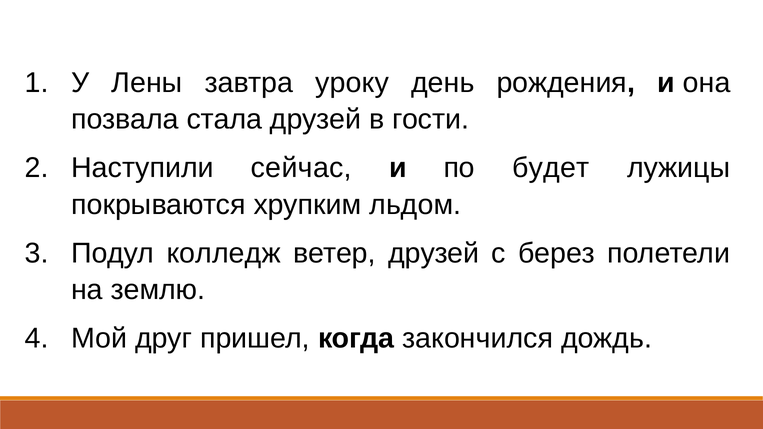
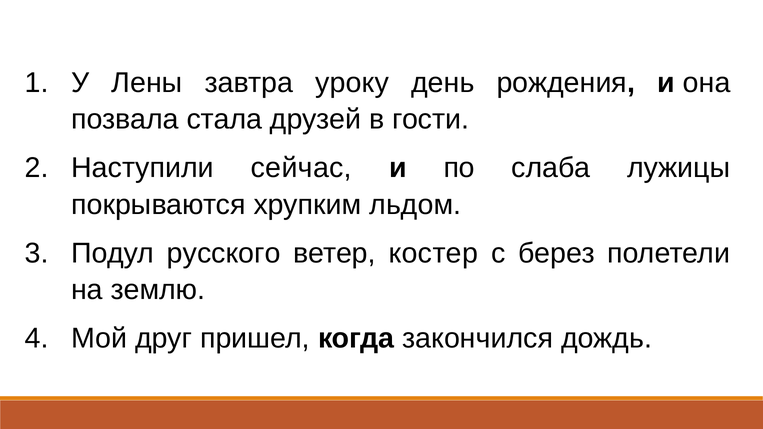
будет: будет -> слаба
колледж: колледж -> русского
ветер друзей: друзей -> костер
